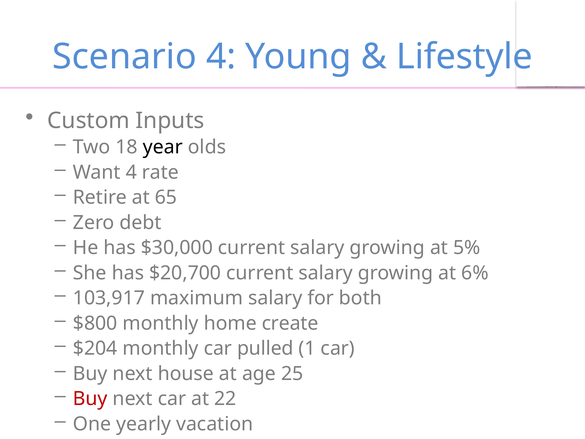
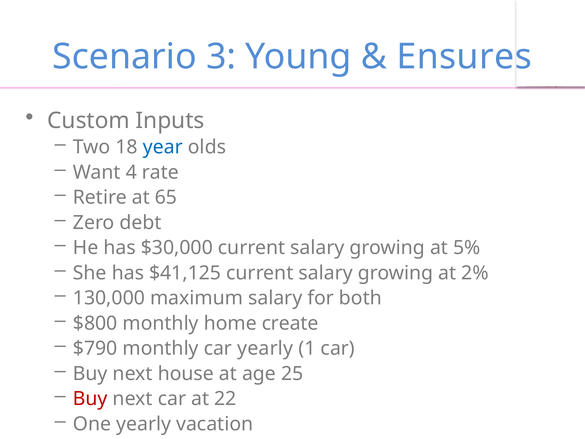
Scenario 4: 4 -> 3
Lifestyle: Lifestyle -> Ensures
year colour: black -> blue
$20,700: $20,700 -> $41,125
6%: 6% -> 2%
103,917: 103,917 -> 130,000
$204: $204 -> $790
car pulled: pulled -> yearly
